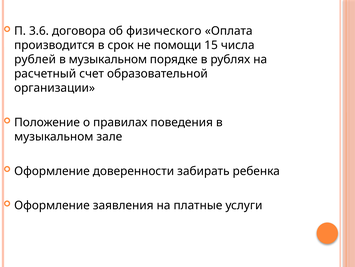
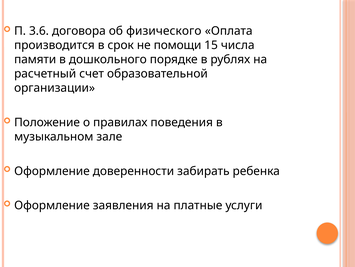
рублей: рублей -> памяти
музыкальном at (108, 59): музыкальном -> дошкольного
